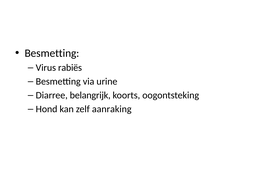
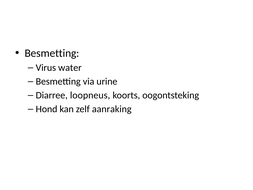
rabiës: rabiës -> water
belangrijk: belangrijk -> loopneus
